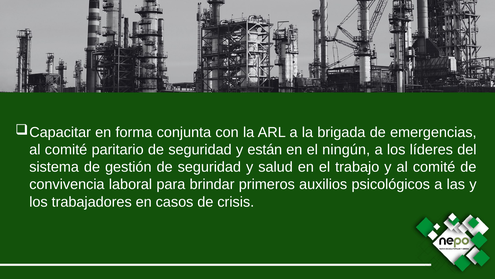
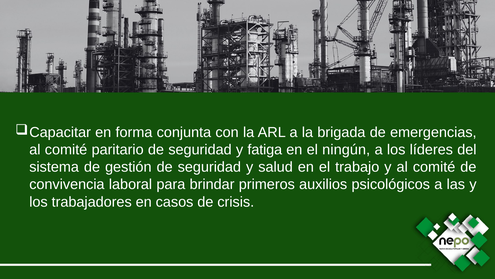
están: están -> fatiga
